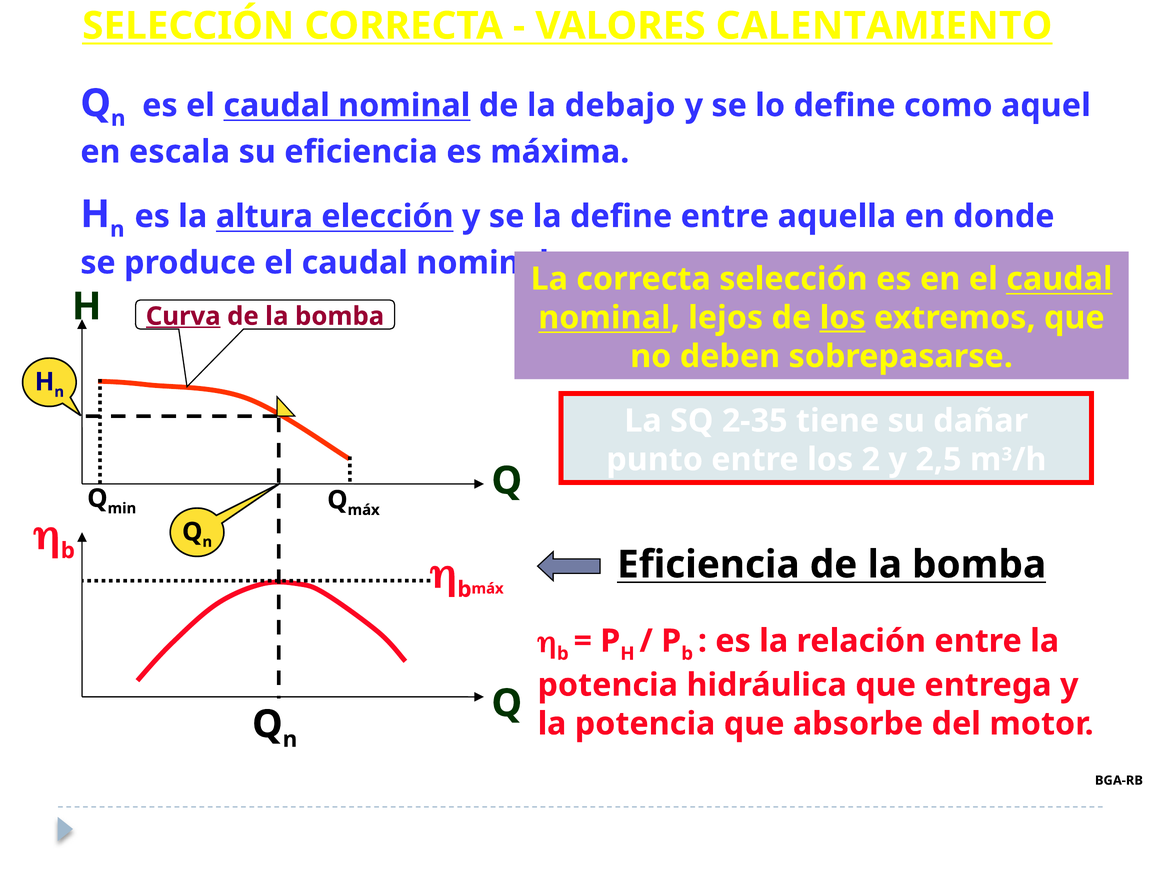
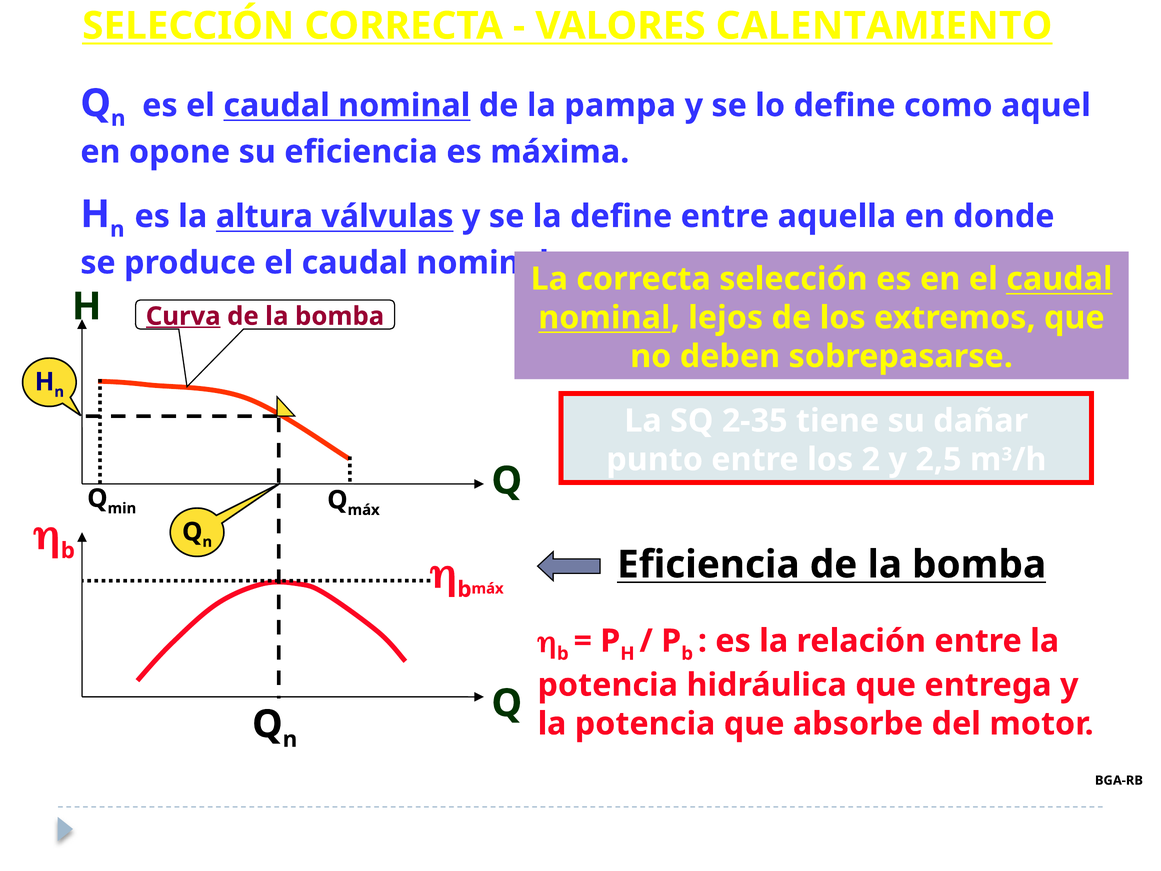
debajo: debajo -> pampa
escala: escala -> opone
elección: elección -> válvulas
los at (843, 318) underline: present -> none
